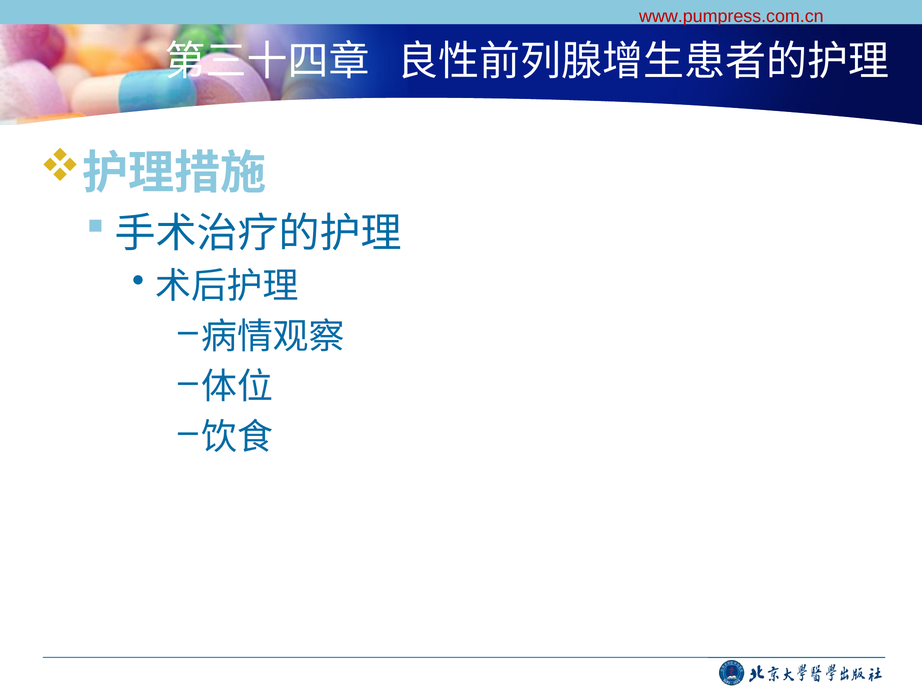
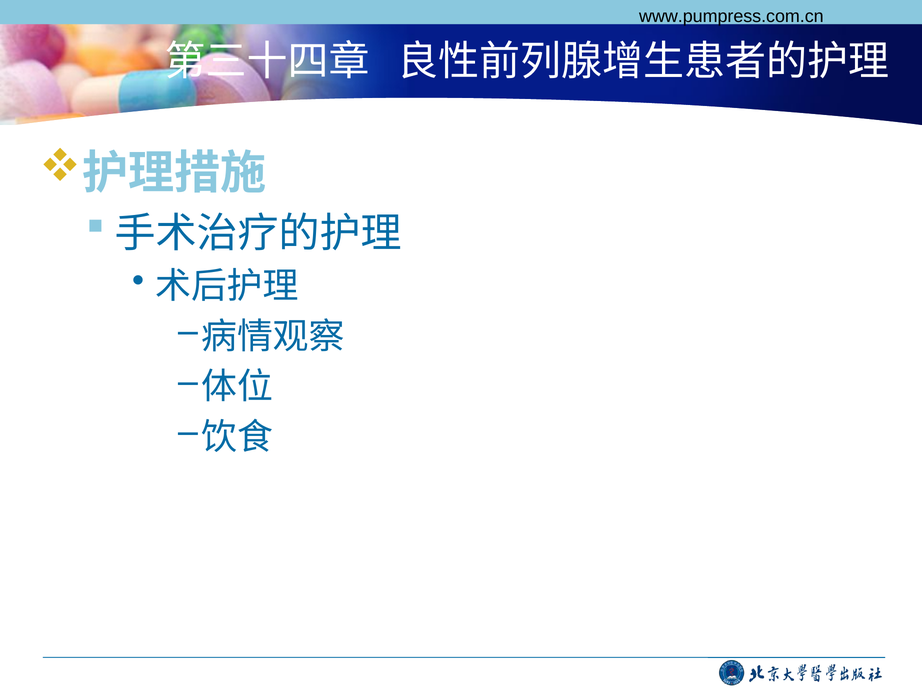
www.pumpress.com.cn colour: red -> black
